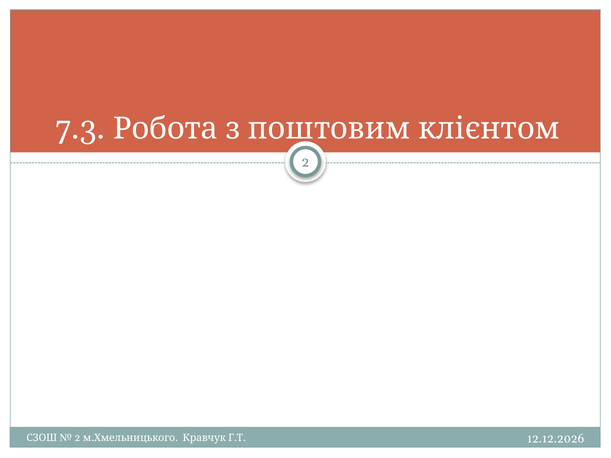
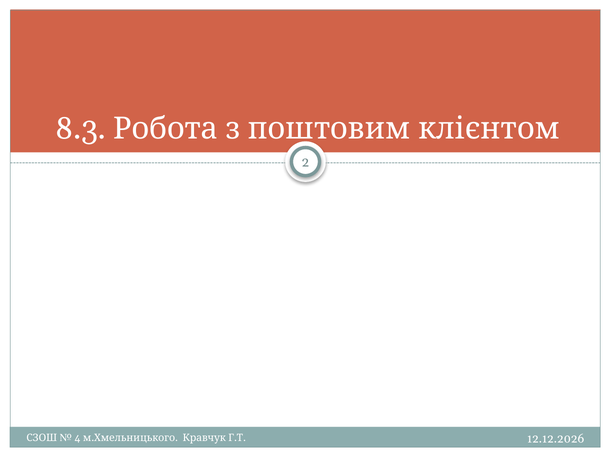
7.3: 7.3 -> 8.3
2 at (77, 438): 2 -> 4
